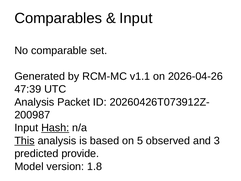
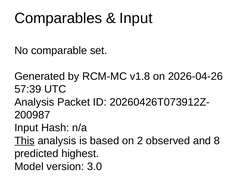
v1.1: v1.1 -> v1.8
47:39: 47:39 -> 57:39
Hash underline: present -> none
5: 5 -> 2
3: 3 -> 8
provide: provide -> highest
1.8: 1.8 -> 3.0
